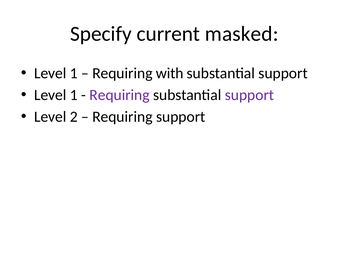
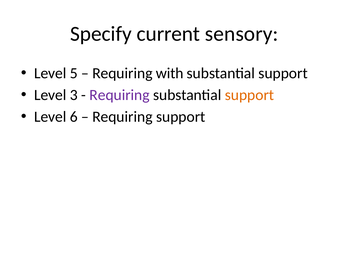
masked: masked -> sensory
1 at (74, 73): 1 -> 5
1 at (74, 95): 1 -> 3
support at (250, 95) colour: purple -> orange
2: 2 -> 6
